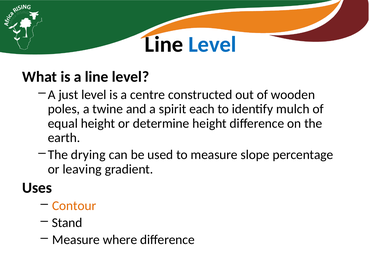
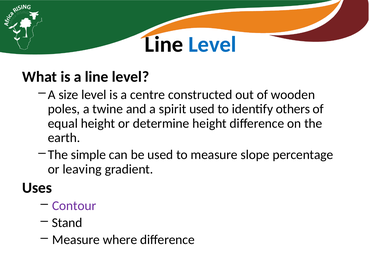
just: just -> size
spirit each: each -> used
mulch: mulch -> others
drying: drying -> simple
Contour colour: orange -> purple
